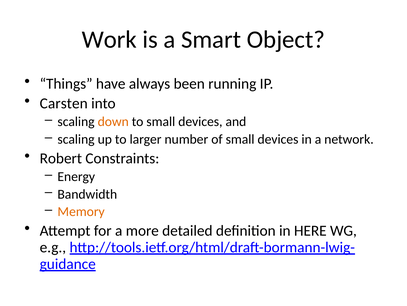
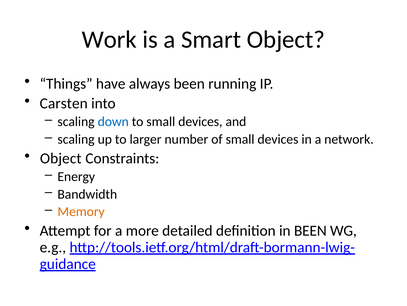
down colour: orange -> blue
Robert at (61, 158): Robert -> Object
in HERE: HERE -> BEEN
